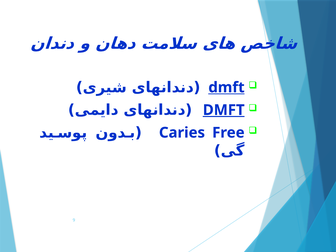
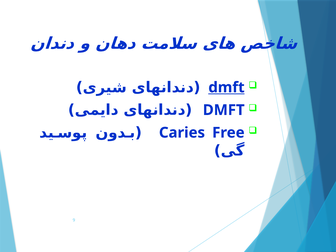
DMFT at (224, 110) underline: present -> none
